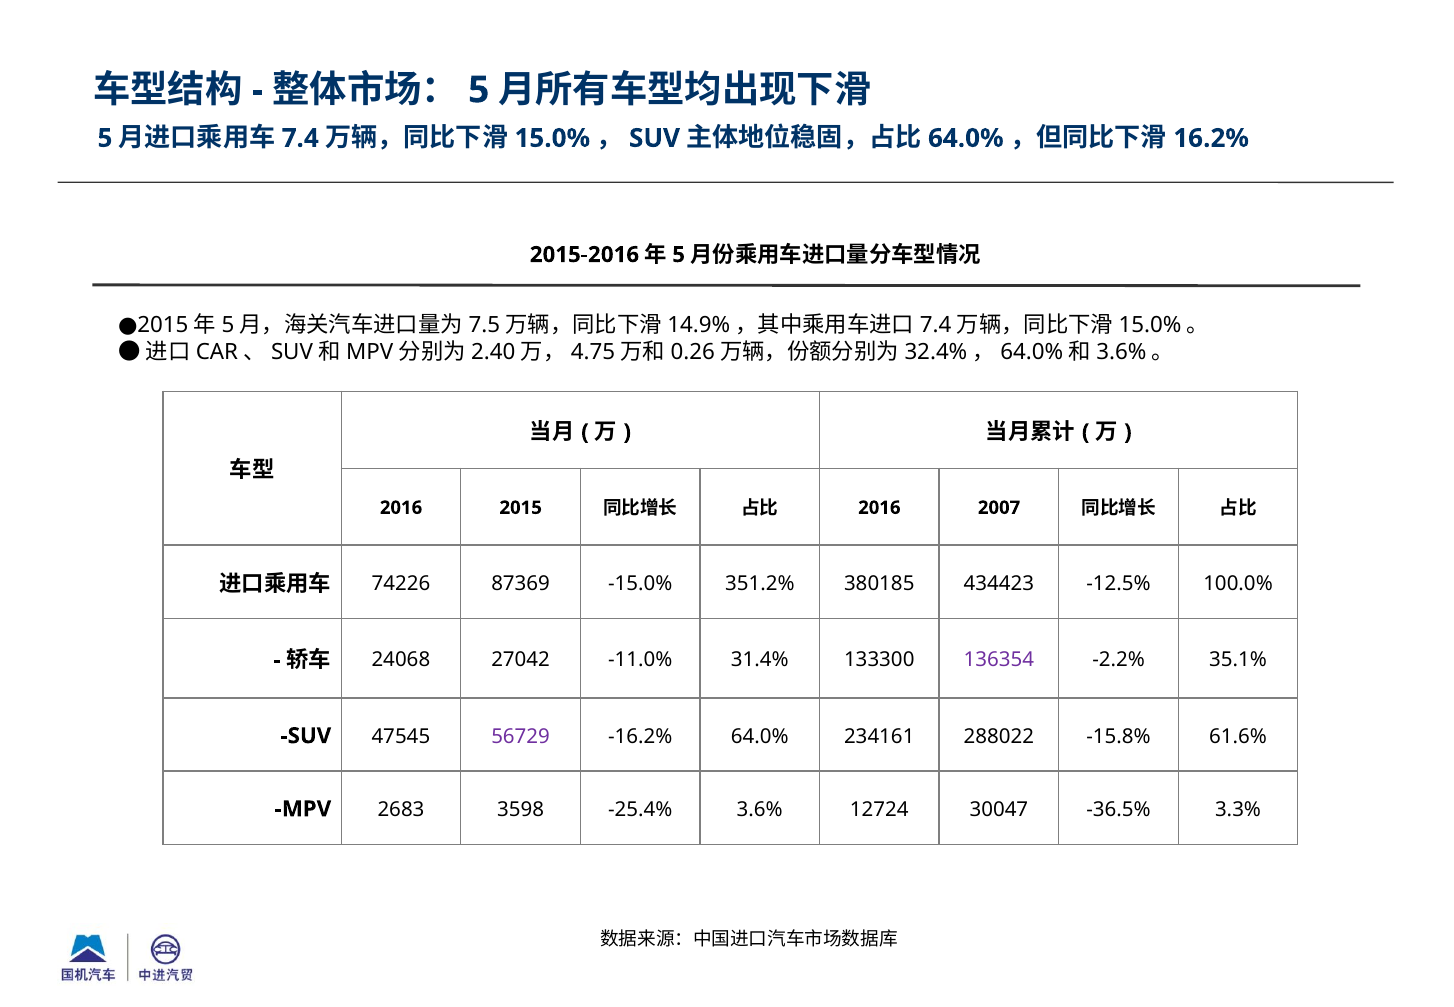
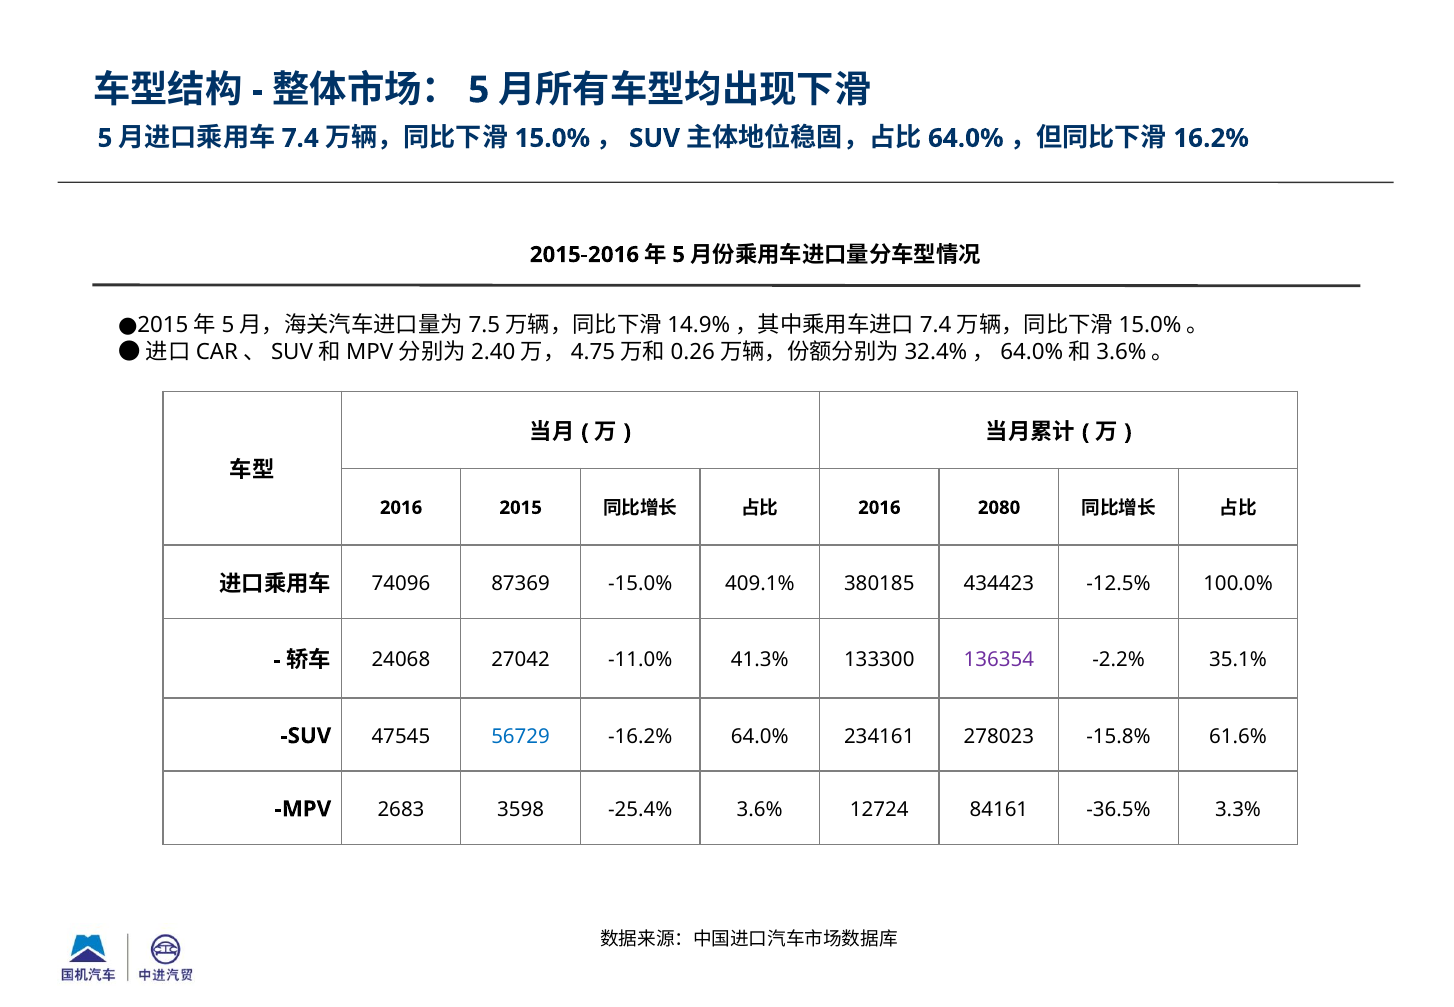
2007: 2007 -> 2080
74226: 74226 -> 74096
351.2%: 351.2% -> 409.1%
31.4%: 31.4% -> 41.3%
56729 colour: purple -> blue
288022: 288022 -> 278023
30047: 30047 -> 84161
